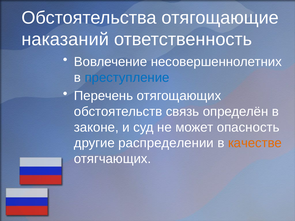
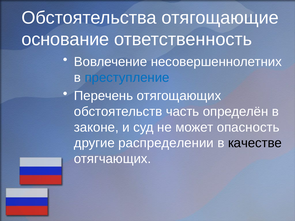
наказаний: наказаний -> основание
связь: связь -> часть
качестве colour: orange -> black
